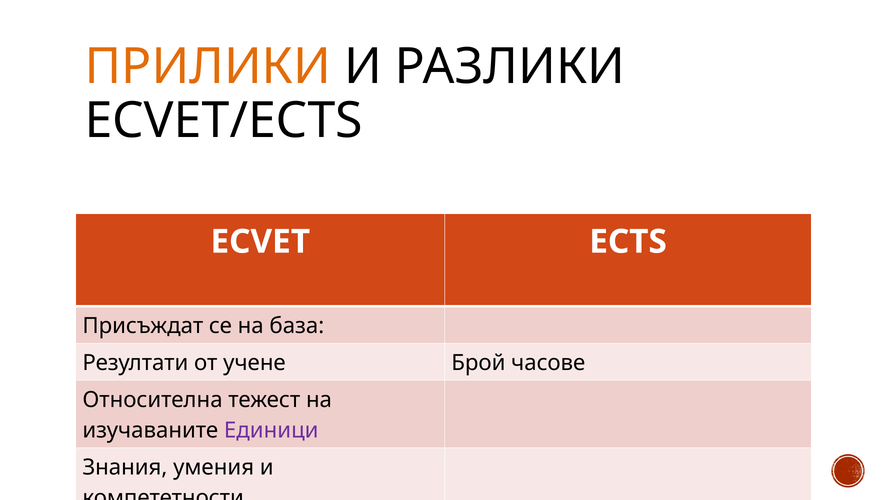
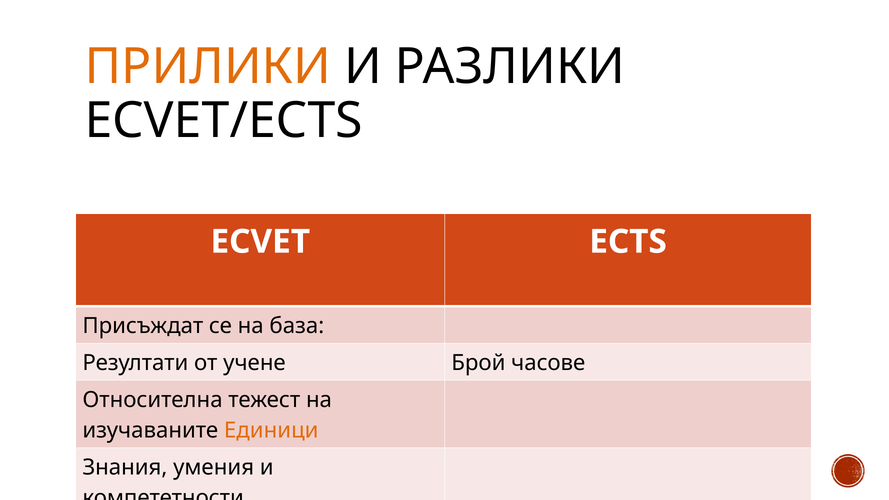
Единици colour: purple -> orange
